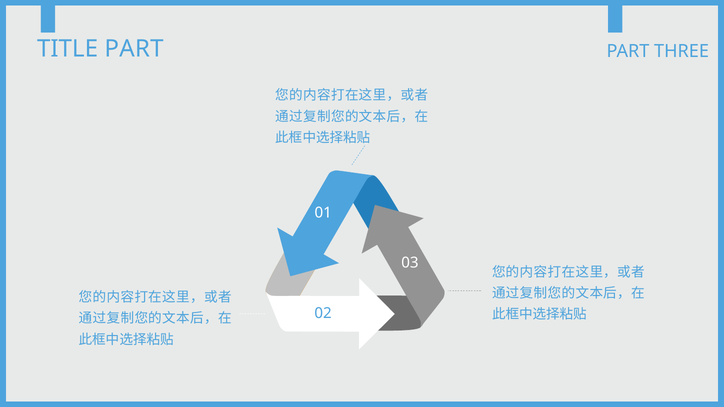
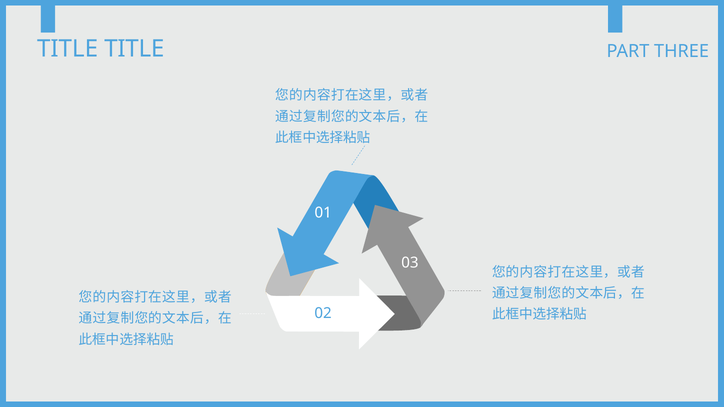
TITLE PART: PART -> TITLE
